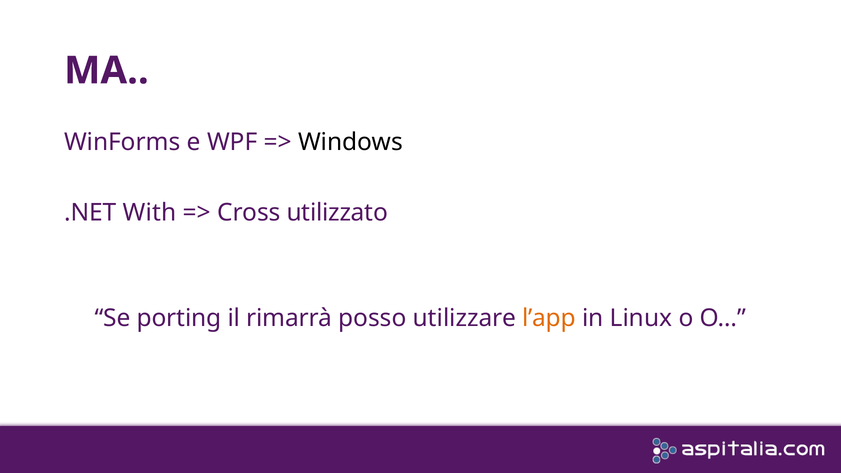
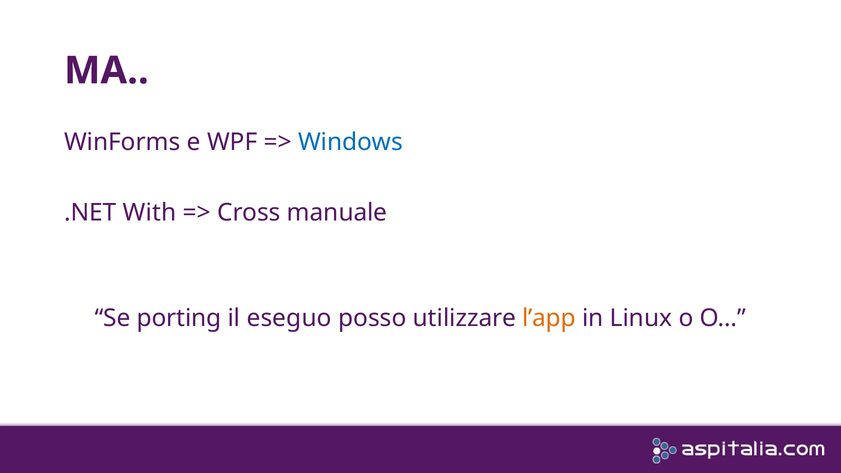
Windows colour: black -> blue
utilizzato: utilizzato -> manuale
rimarrà: rimarrà -> eseguo
